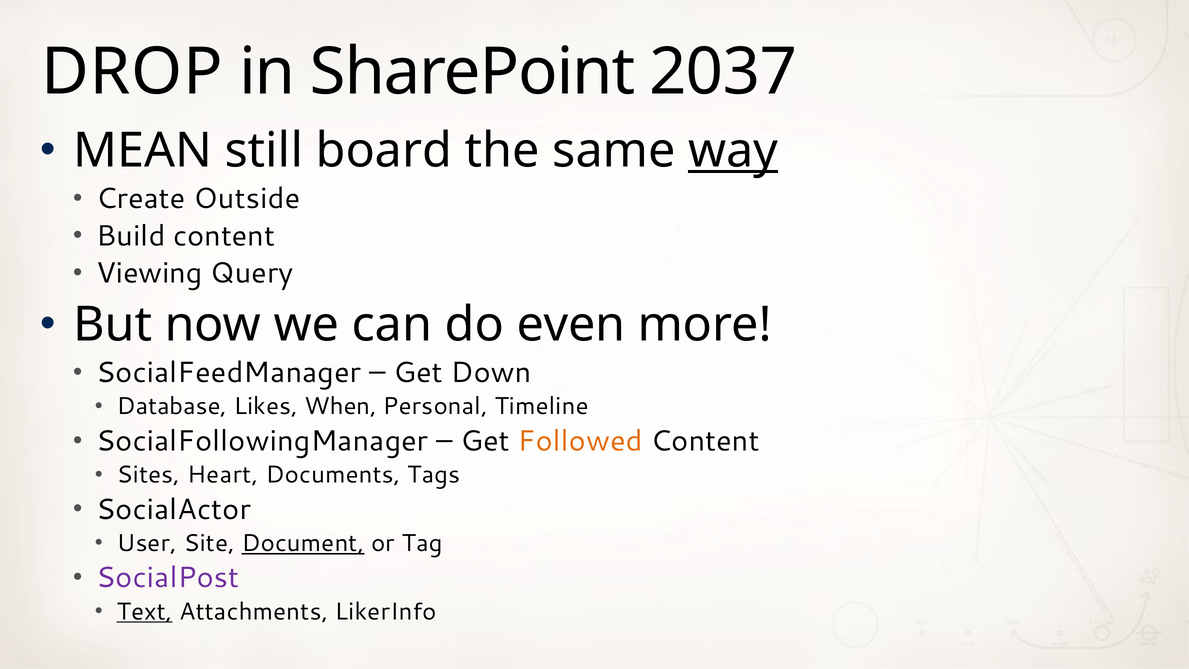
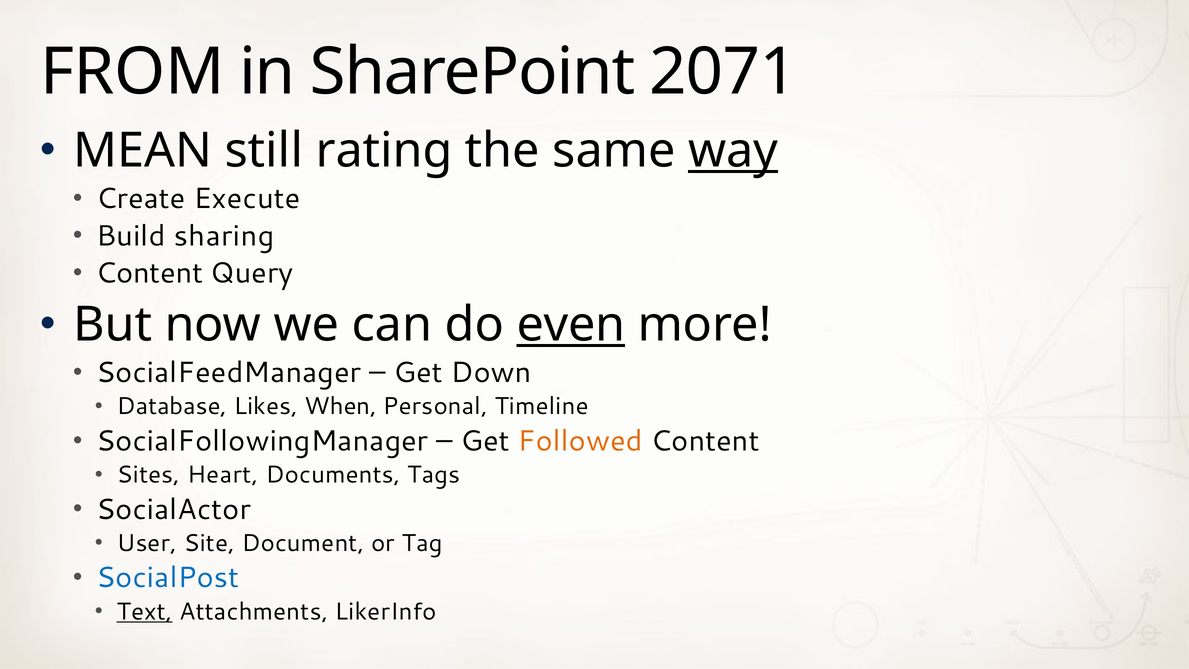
DROP: DROP -> FROM
2037: 2037 -> 2071
board: board -> rating
Outside: Outside -> Execute
Build content: content -> sharing
Viewing at (149, 273): Viewing -> Content
even underline: none -> present
Document underline: present -> none
SocialPost colour: purple -> blue
